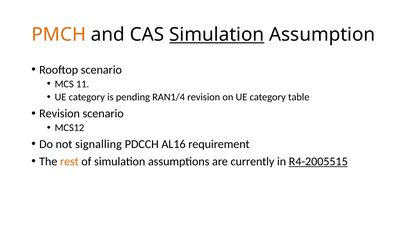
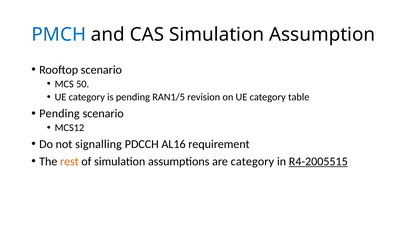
PMCH colour: orange -> blue
Simulation at (217, 35) underline: present -> none
11: 11 -> 50
RAN1/4: RAN1/4 -> RAN1/5
Revision at (60, 114): Revision -> Pending
are currently: currently -> category
